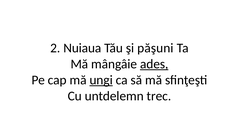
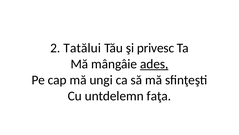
Nuiaua: Nuiaua -> Tatălui
păşuni: păşuni -> privesc
ungi underline: present -> none
trec: trec -> faţa
